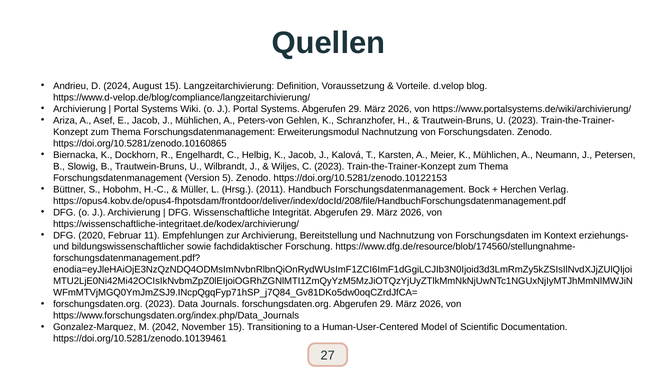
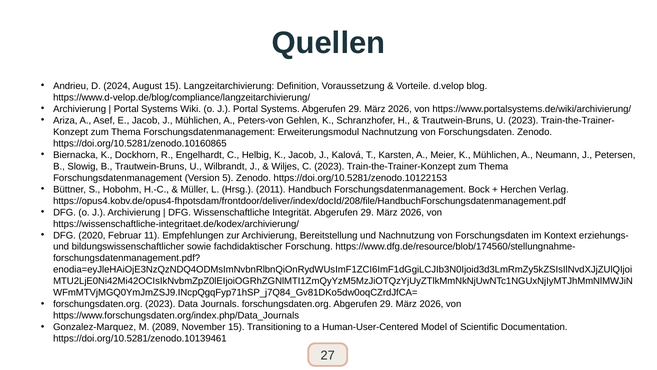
2042: 2042 -> 2089
